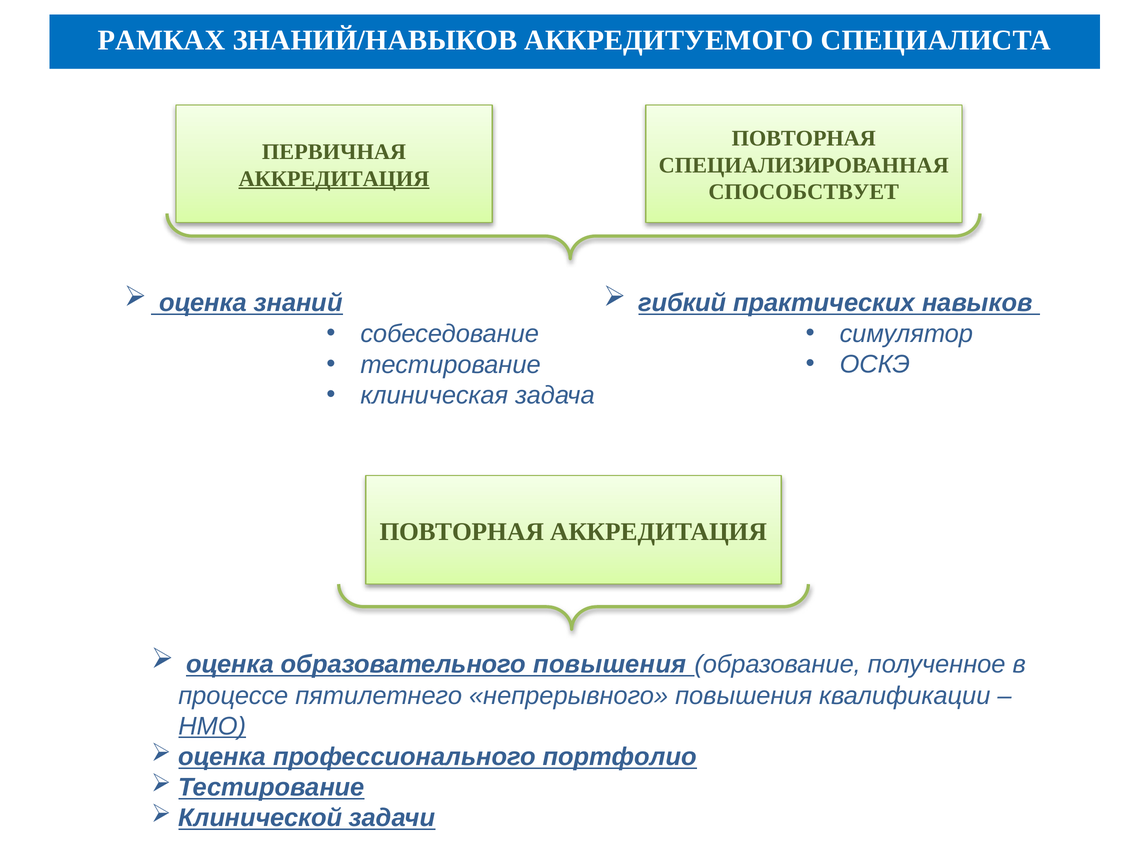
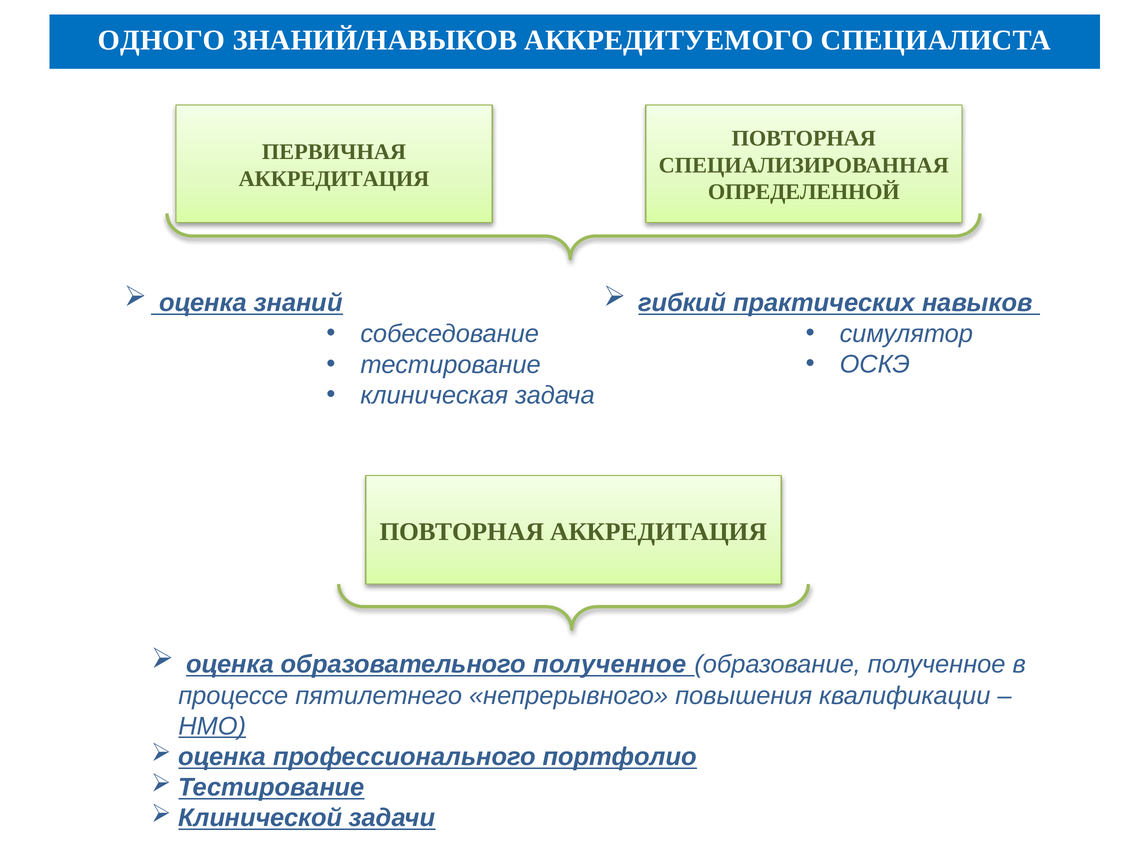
РАМКАХ: РАМКАХ -> ОДНОГО
АККРЕДИТАЦИЯ at (334, 179) underline: present -> none
СПОСОБСТВУЕТ: СПОСОБСТВУЕТ -> ОПРЕДЕЛЕННОЙ
образовательного повышения: повышения -> полученное
